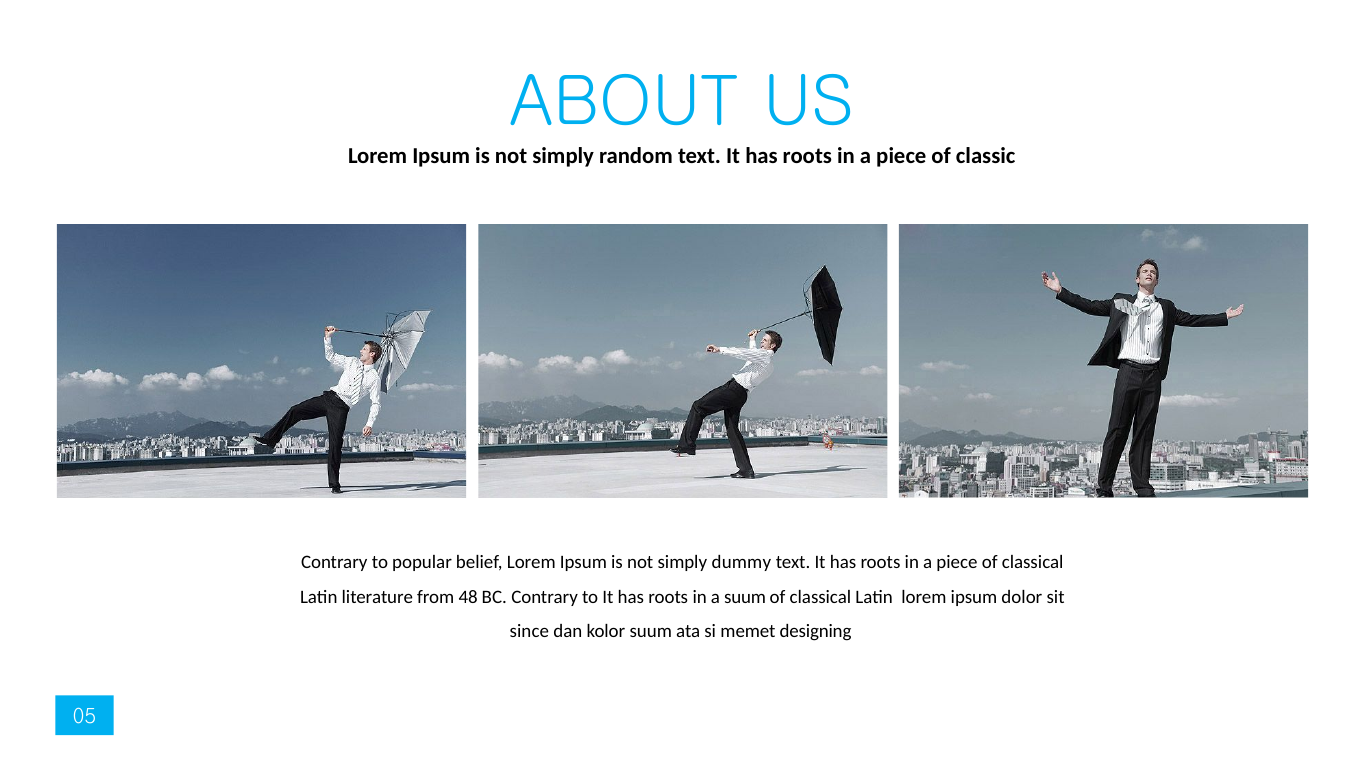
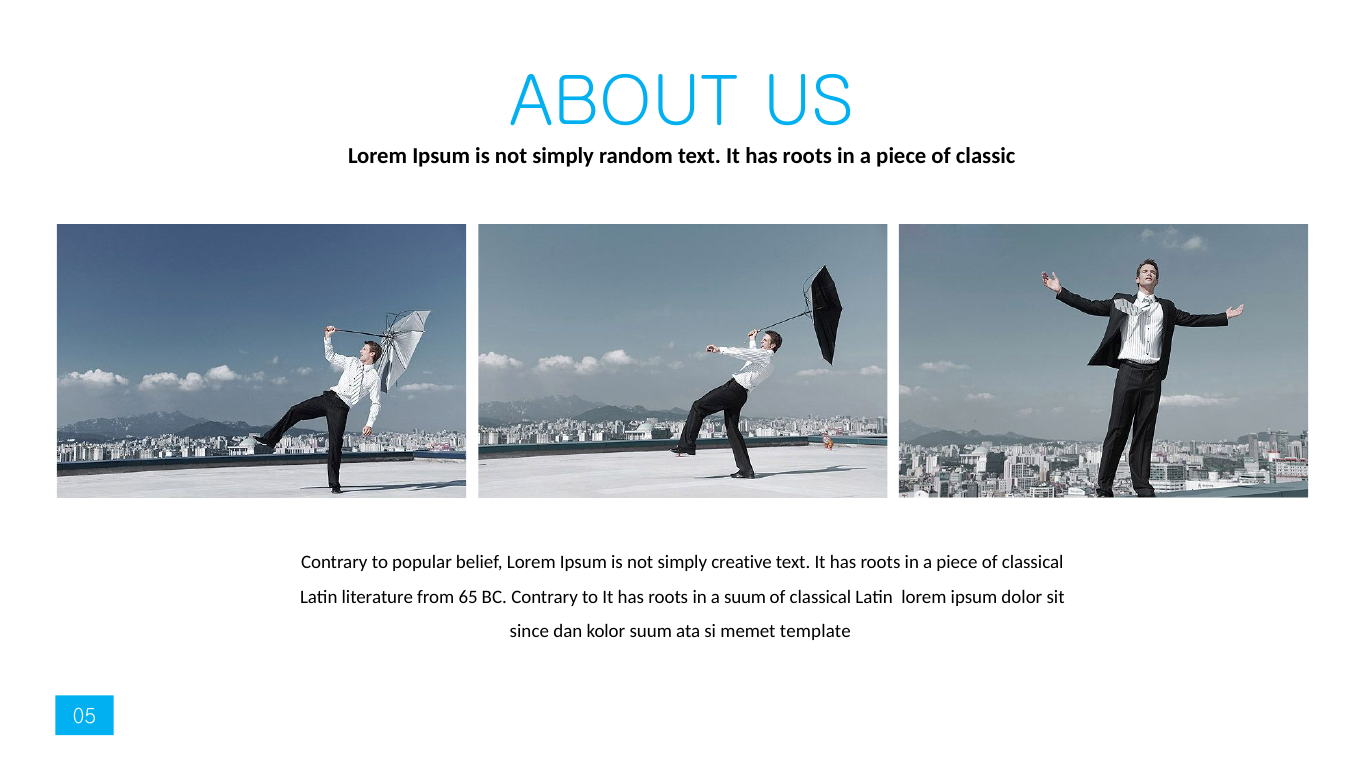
dummy: dummy -> creative
48: 48 -> 65
designing: designing -> template
